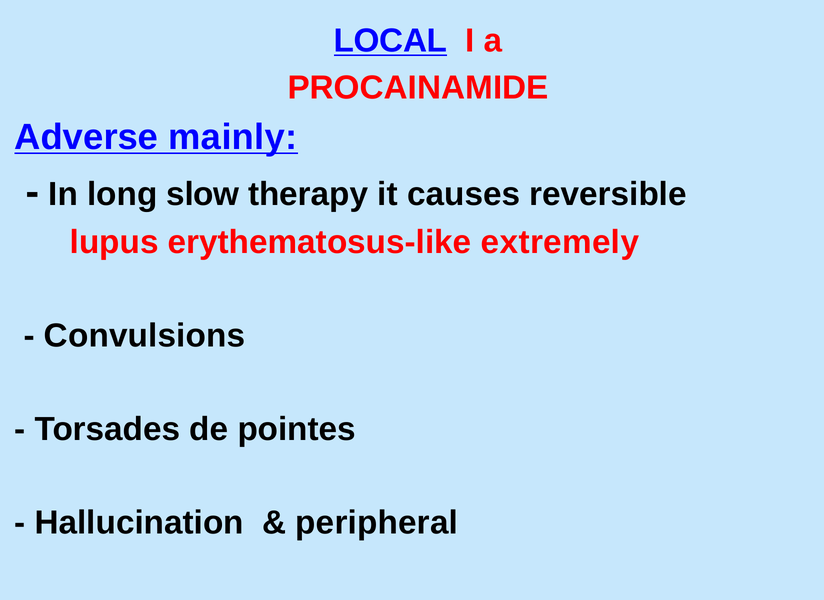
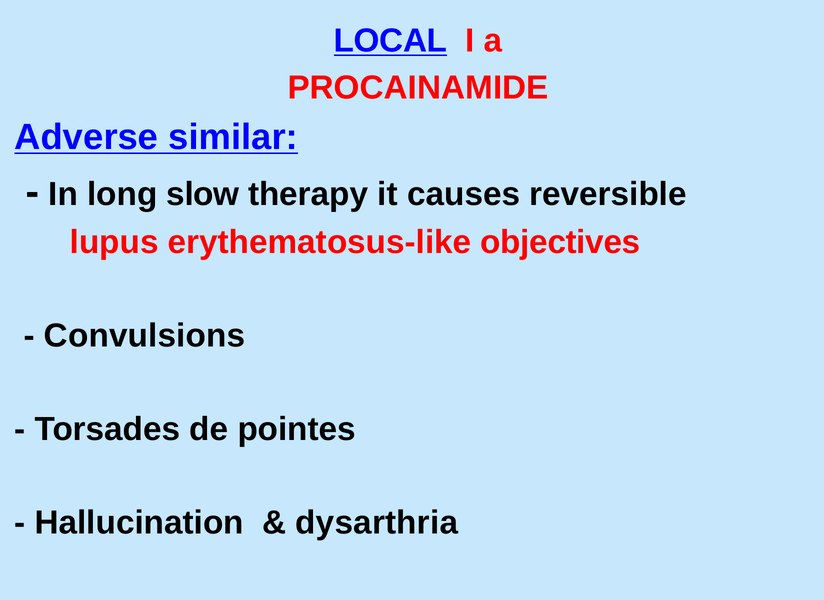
mainly: mainly -> similar
extremely: extremely -> objectives
peripheral: peripheral -> dysarthria
